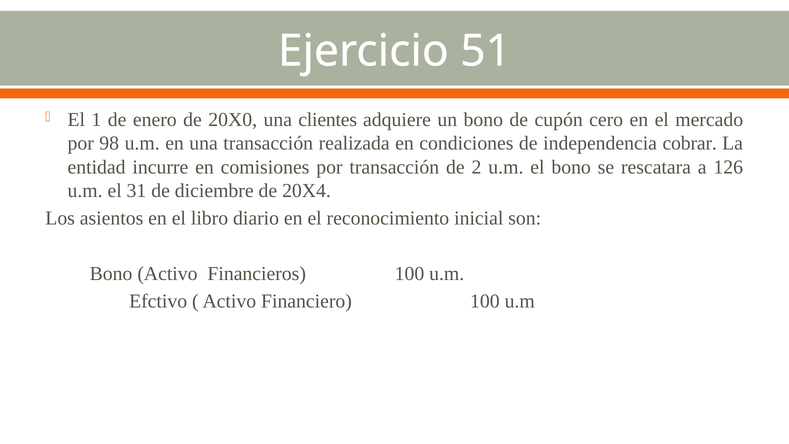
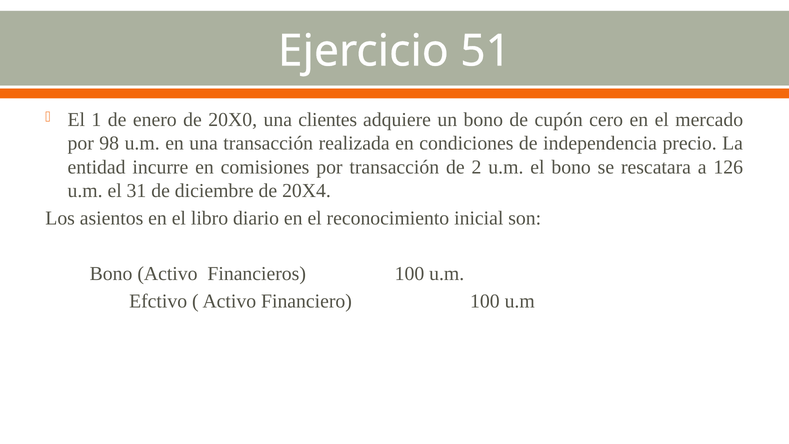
cobrar: cobrar -> precio
